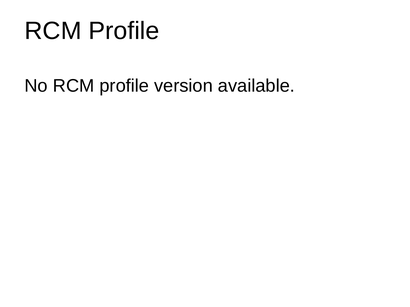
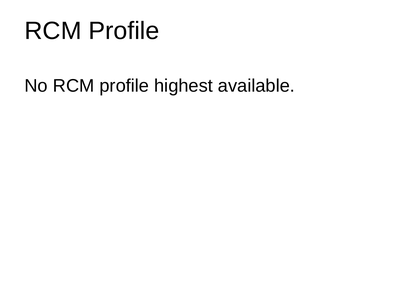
version: version -> highest
